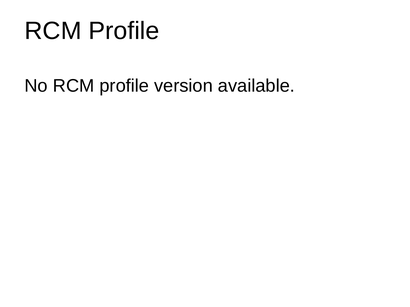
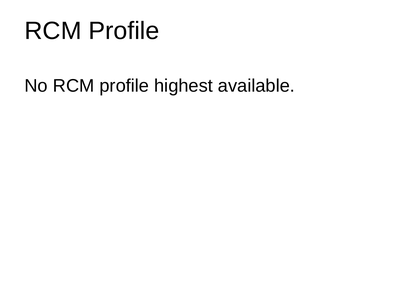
version: version -> highest
